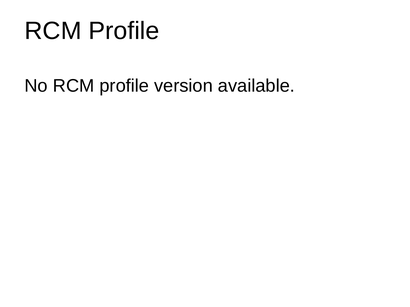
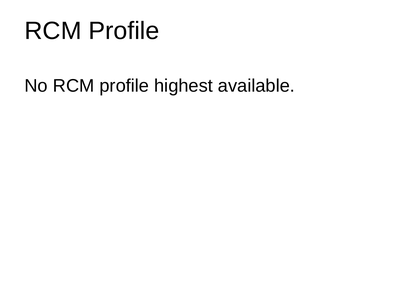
version: version -> highest
